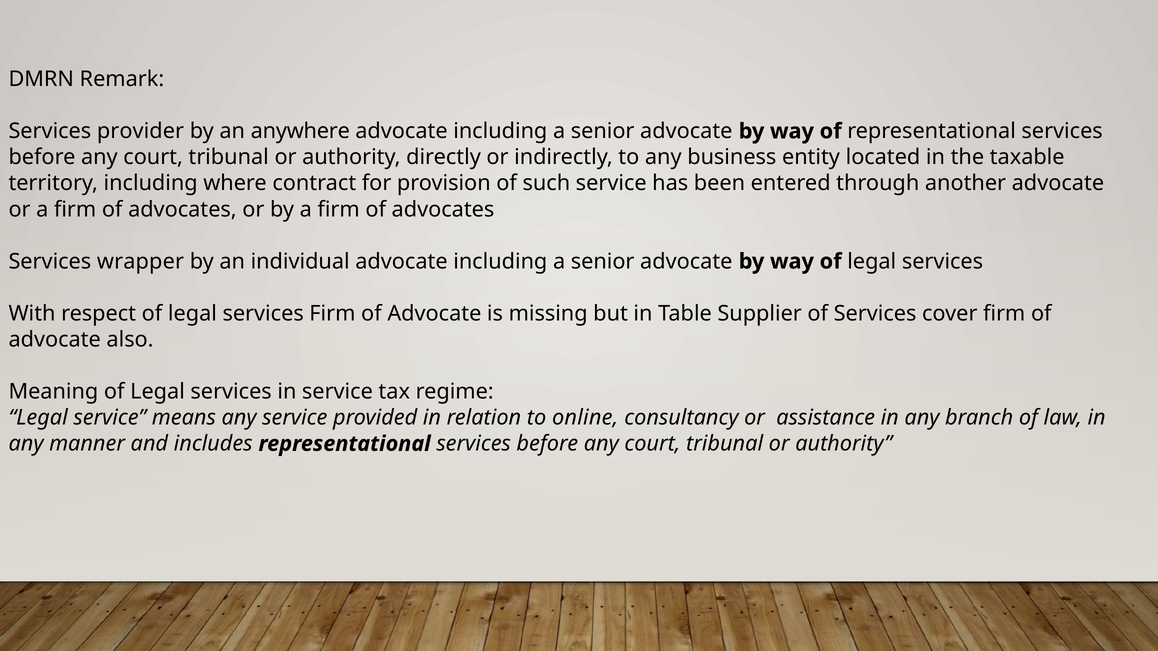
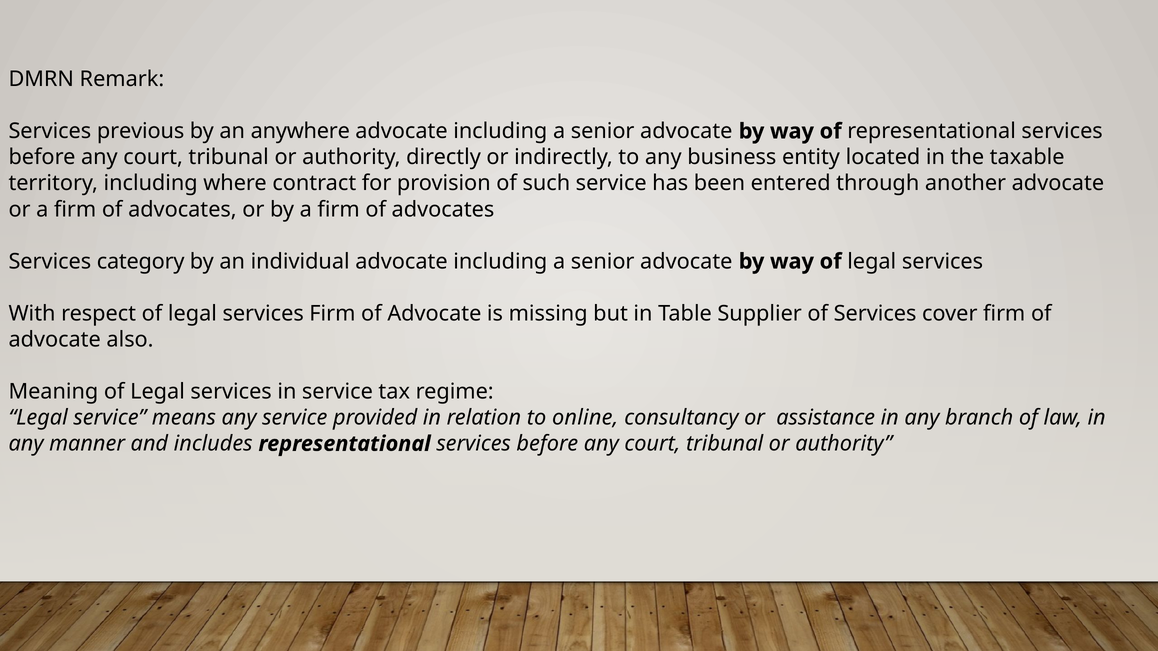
provider: provider -> previous
wrapper: wrapper -> category
